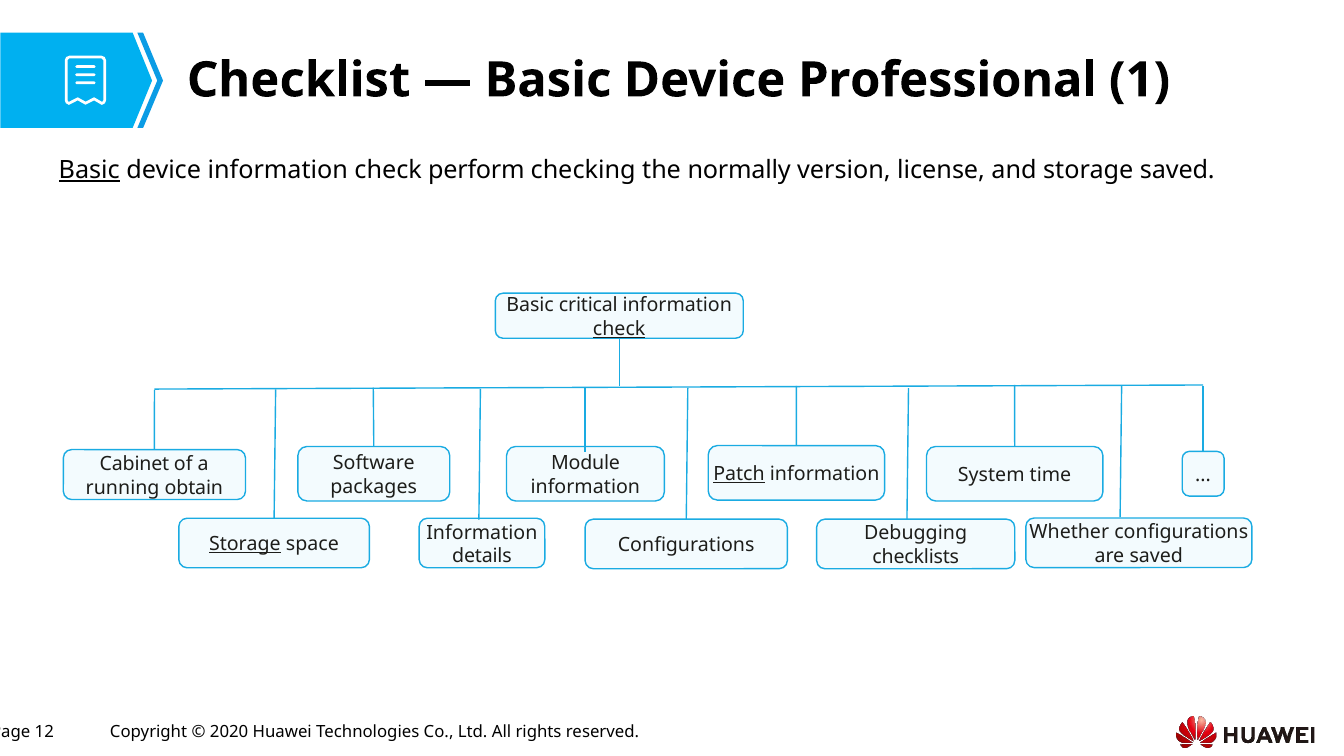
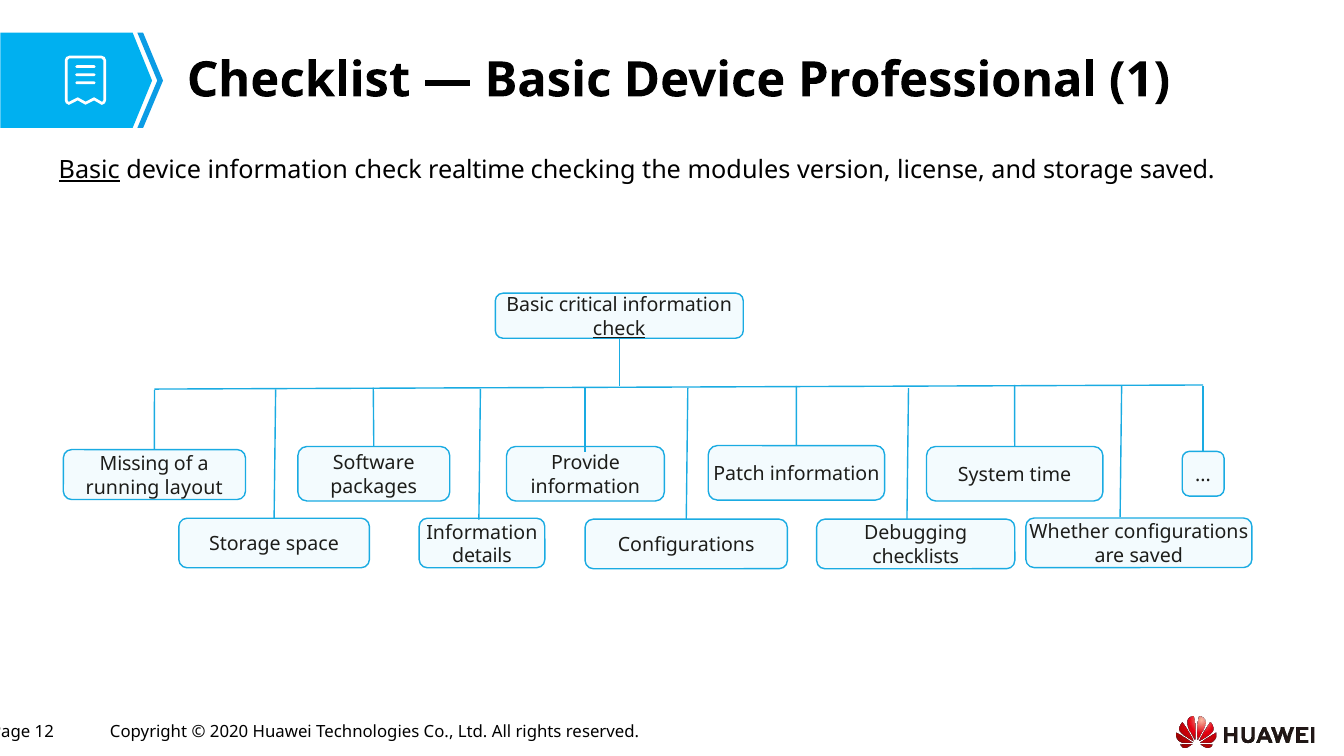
perform: perform -> realtime
normally: normally -> modules
Module: Module -> Provide
Cabinet: Cabinet -> Missing
Patch underline: present -> none
obtain: obtain -> layout
Storage at (245, 544) underline: present -> none
